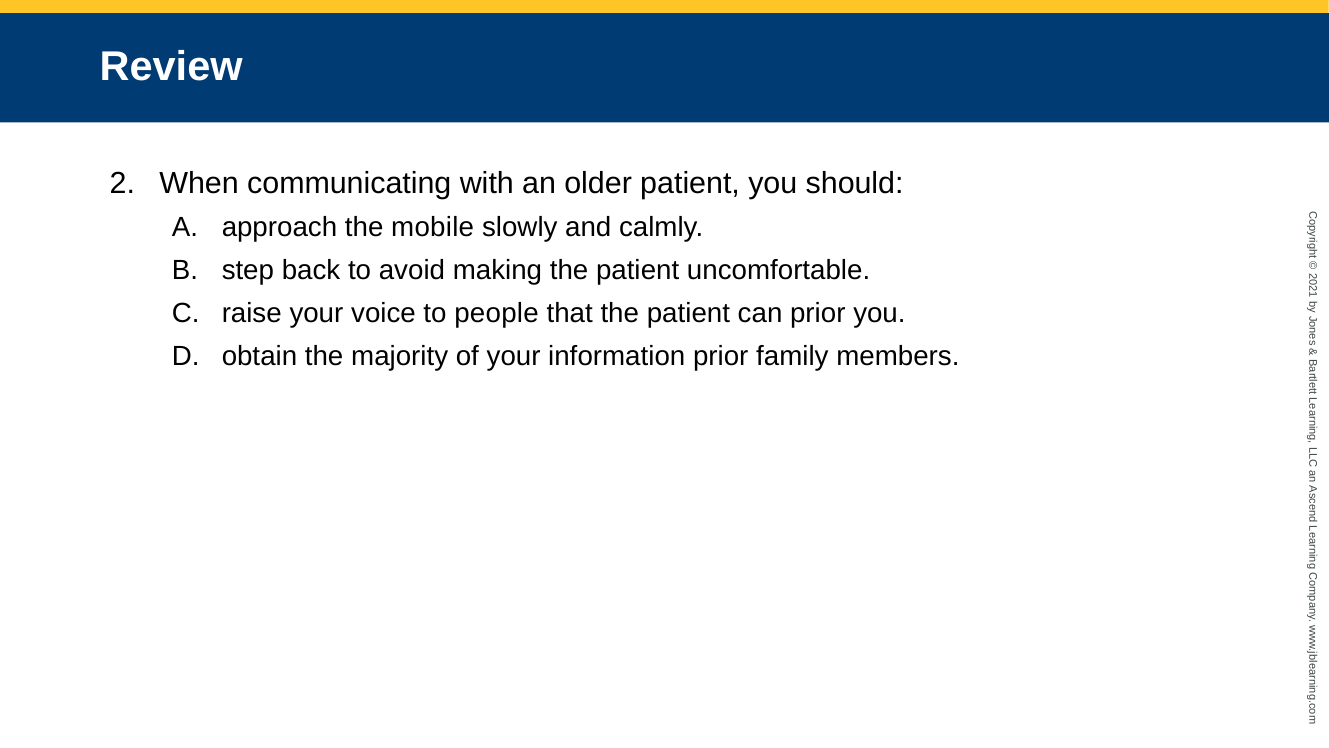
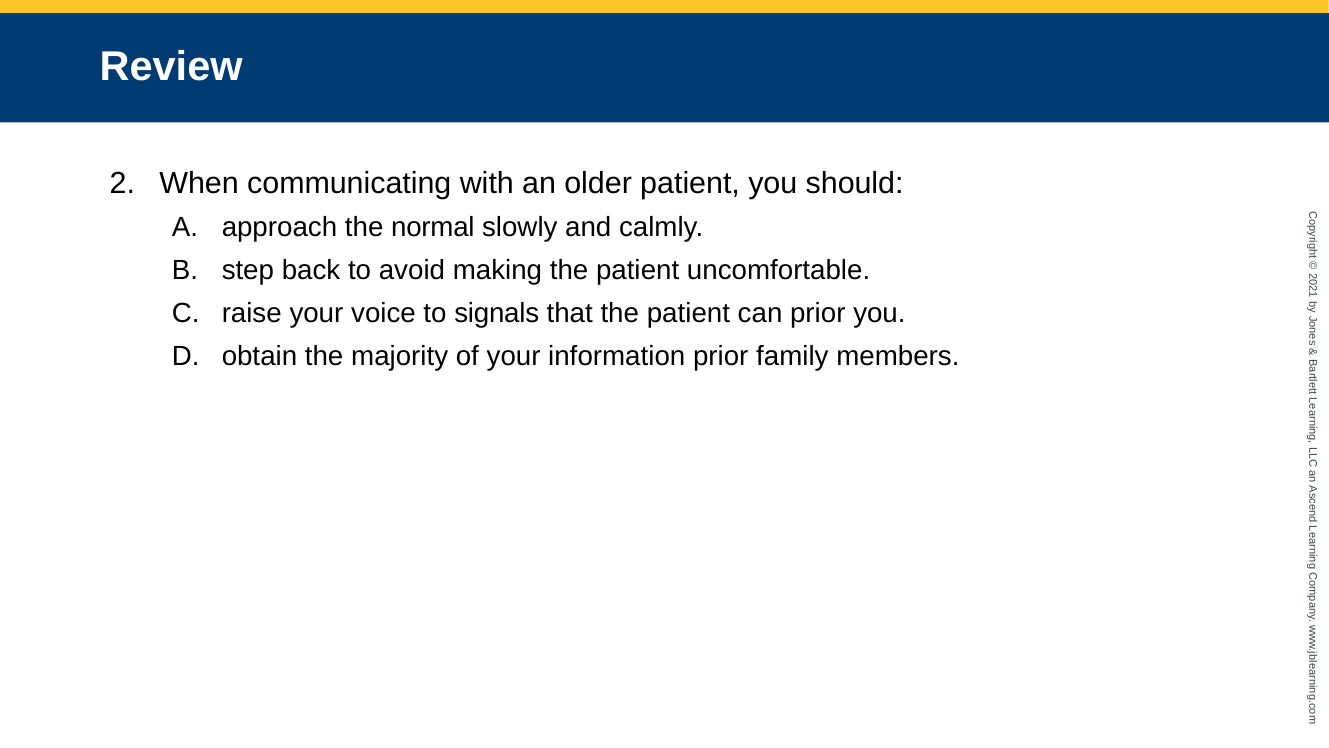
mobile: mobile -> normal
people: people -> signals
